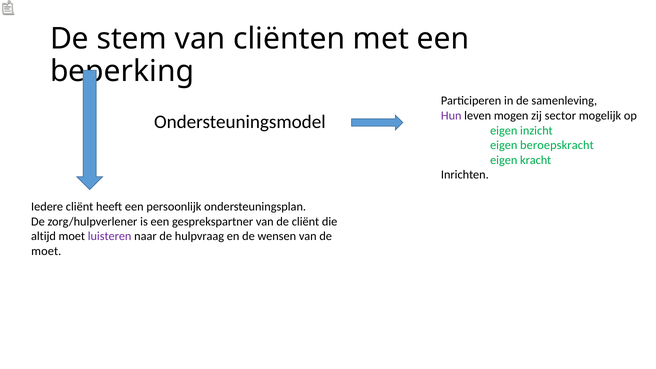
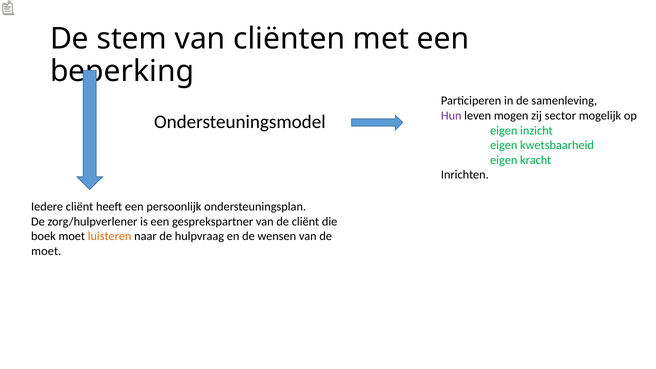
beroepskracht: beroepskracht -> kwetsbaarheid
altijd: altijd -> boek
luisteren colour: purple -> orange
